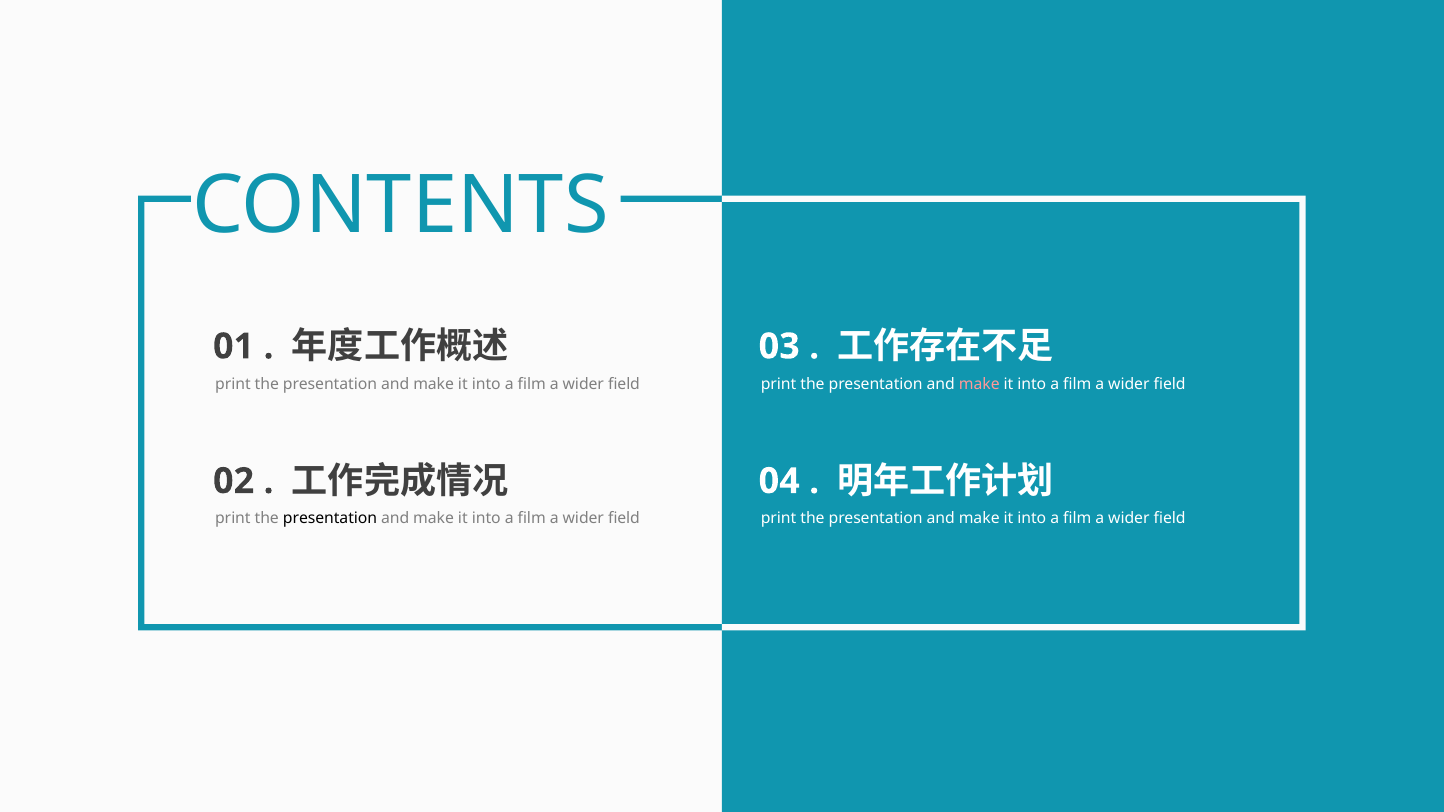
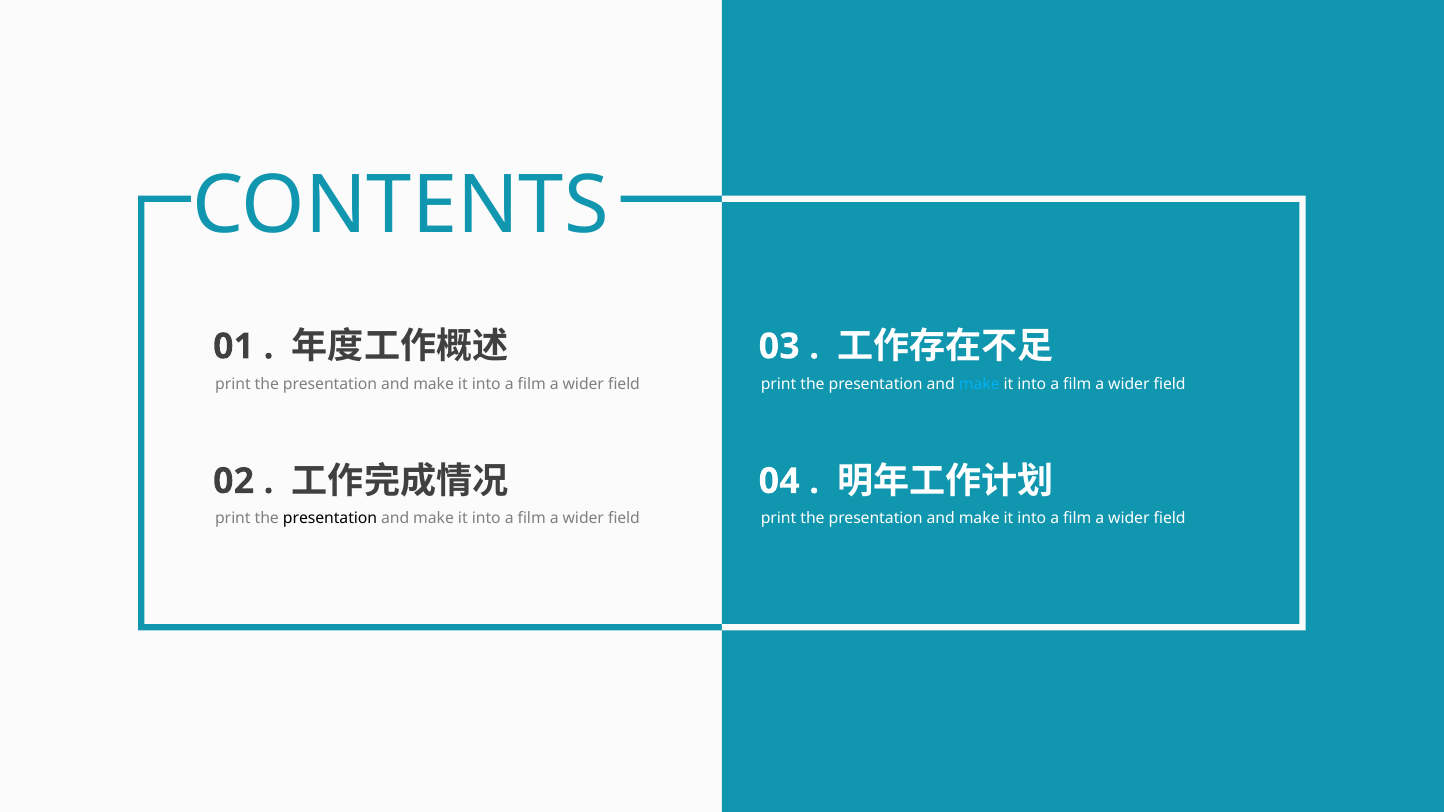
make at (979, 384) colour: pink -> light blue
